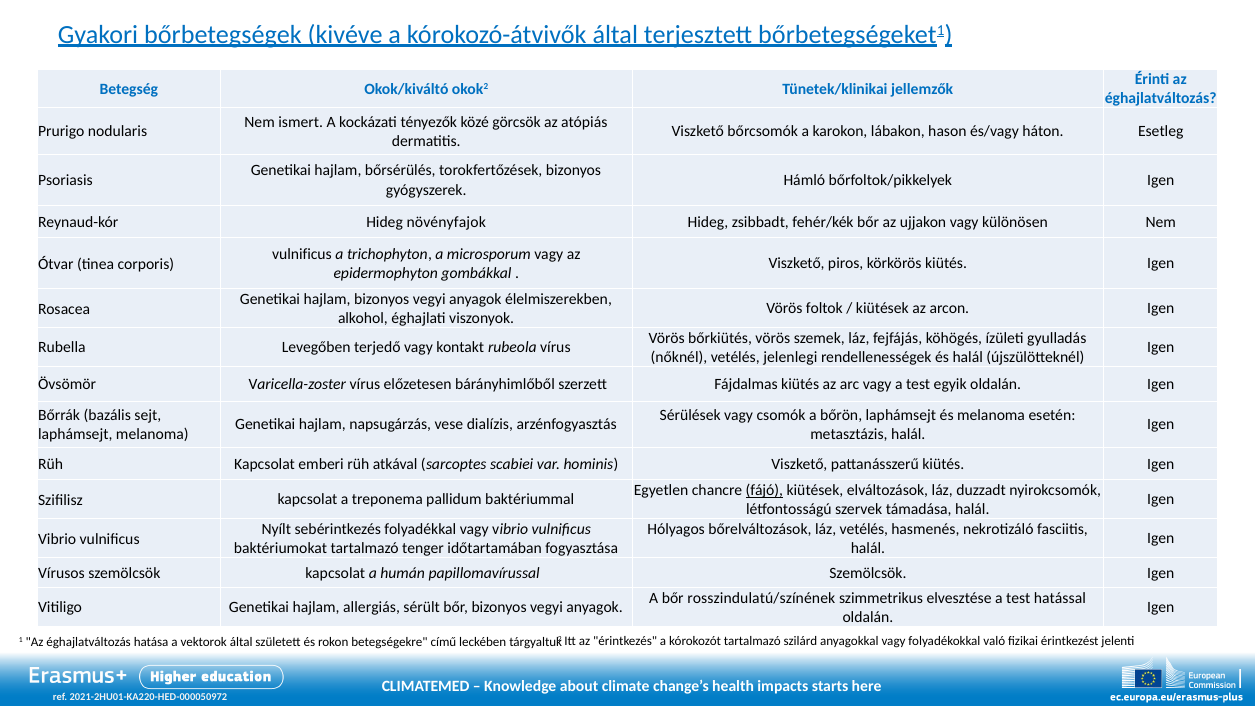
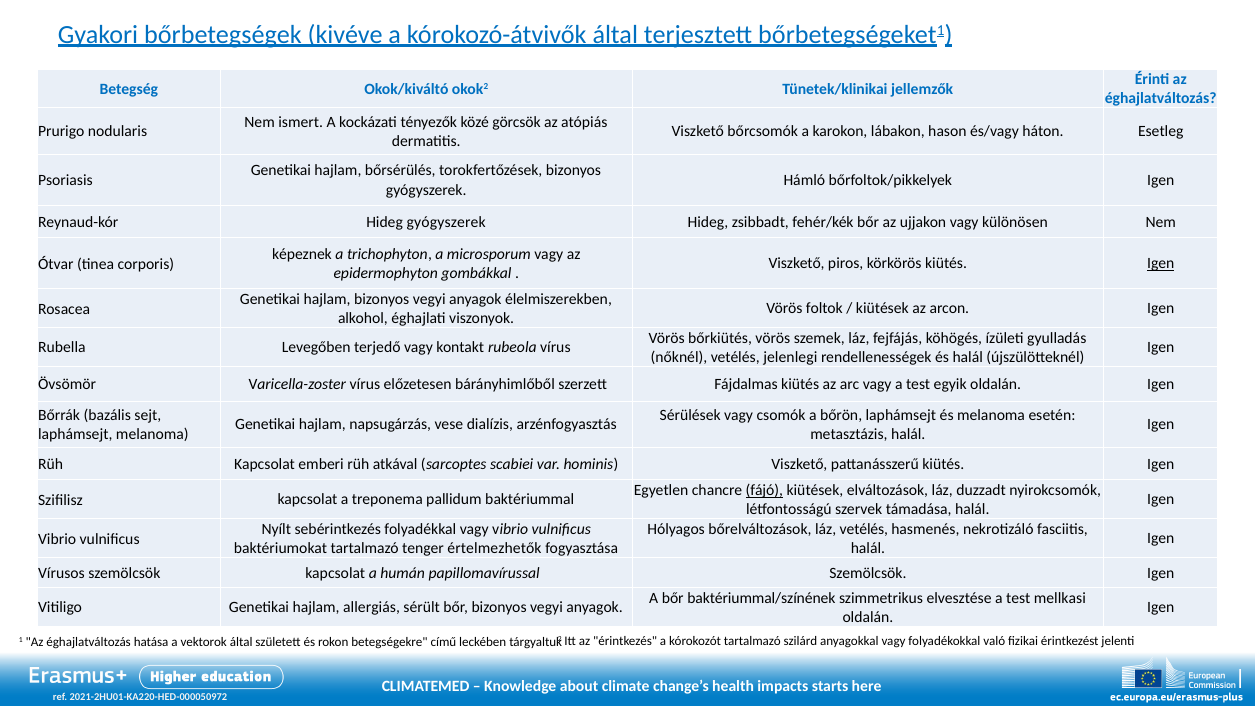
Hideg növényfajok: növényfajok -> gyógyszerek
vulnificus at (302, 254): vulnificus -> képeznek
Igen at (1161, 264) underline: none -> present
időtartamában: időtartamában -> értelmezhetők
rosszindulatú/színének: rosszindulatú/színének -> baktériummal/színének
hatással: hatással -> mellkasi
